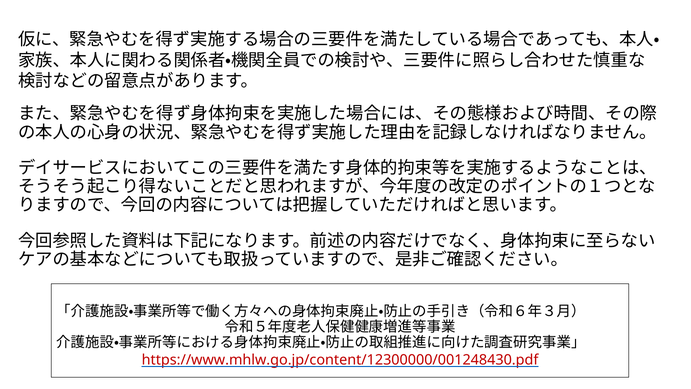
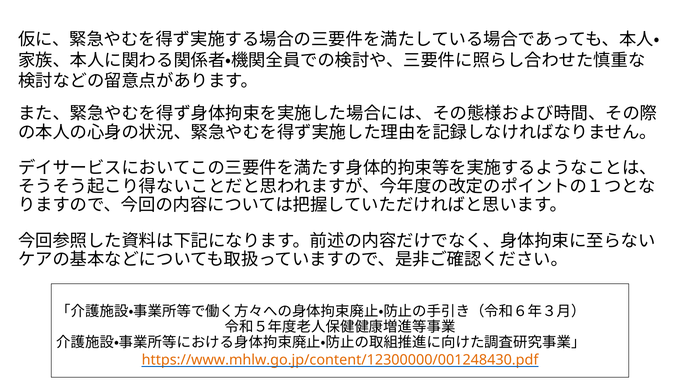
https://www.mhlw.go.jp/content/12300000/001248430.pdf colour: red -> orange
